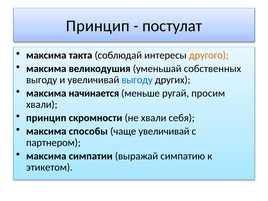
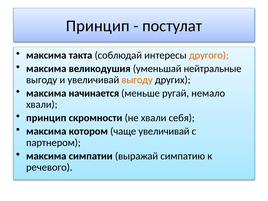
собственных: собственных -> нейтральные
выгоду at (137, 80) colour: blue -> orange
просим: просим -> немало
способы: способы -> котором
этикетом: этикетом -> речевого
